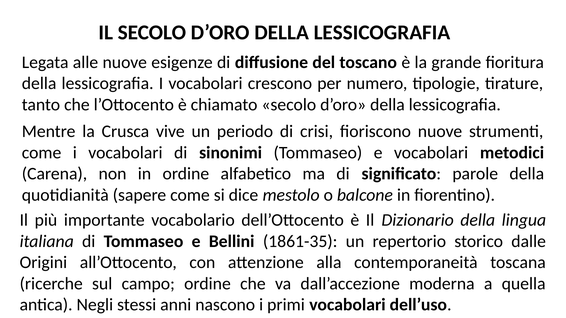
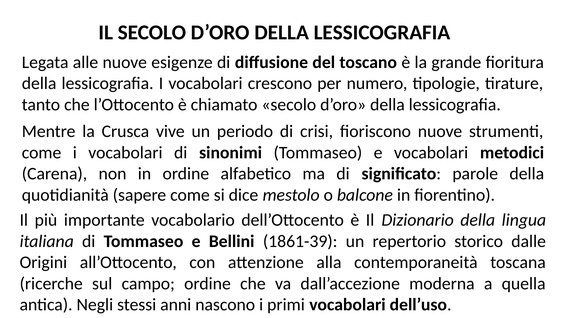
1861-35: 1861-35 -> 1861-39
